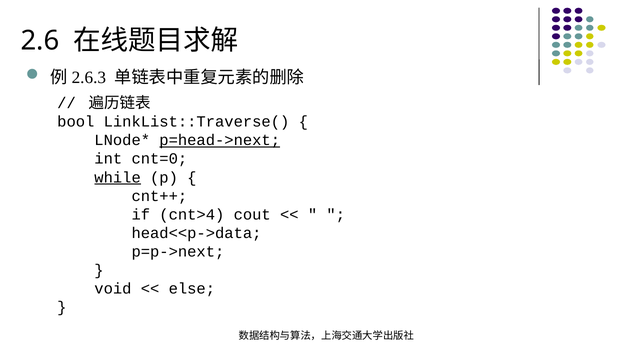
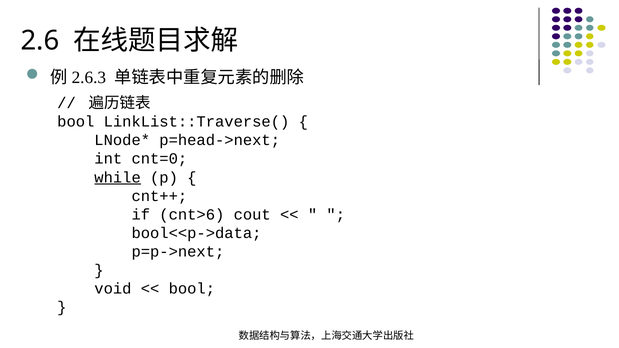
p=head->next underline: present -> none
cnt>4: cnt>4 -> cnt>6
head<<p->data: head<<p->data -> bool<<p->data
else at (192, 289): else -> bool
